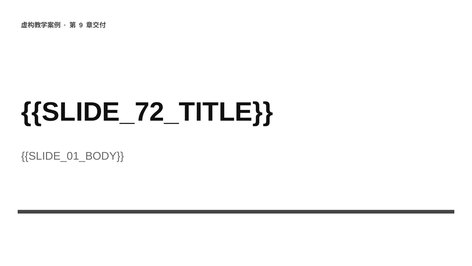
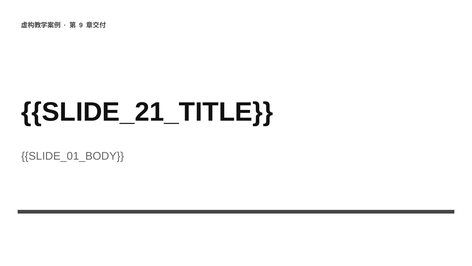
SLIDE_72_TITLE: SLIDE_72_TITLE -> SLIDE_21_TITLE
